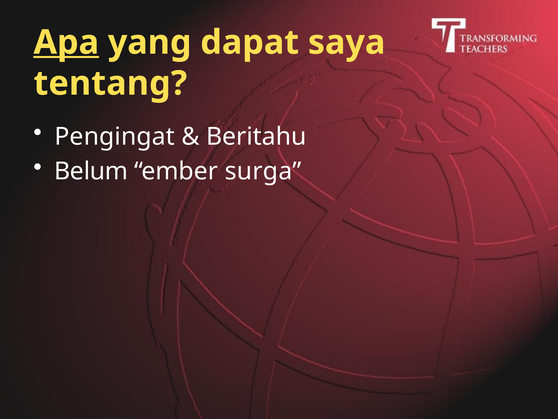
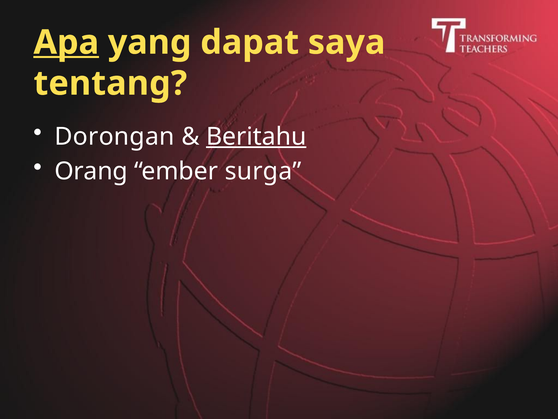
Pengingat: Pengingat -> Dorongan
Beritahu underline: none -> present
Belum: Belum -> Orang
